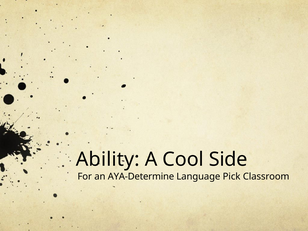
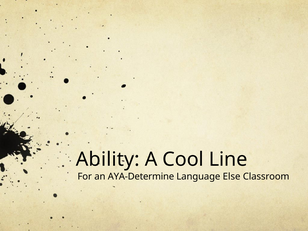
Side: Side -> Line
Pick: Pick -> Else
